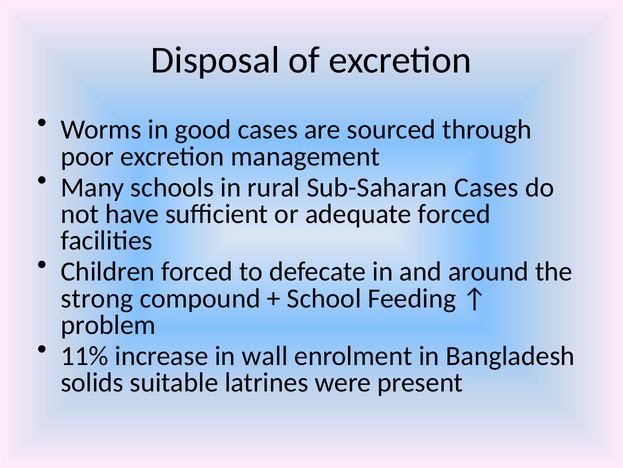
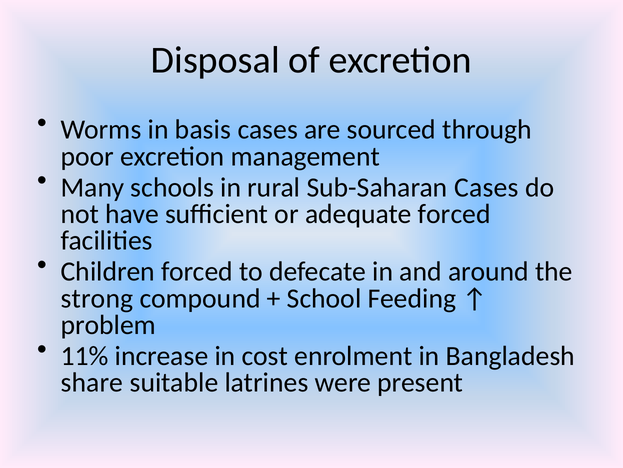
good: good -> basis
wall: wall -> cost
solids: solids -> share
